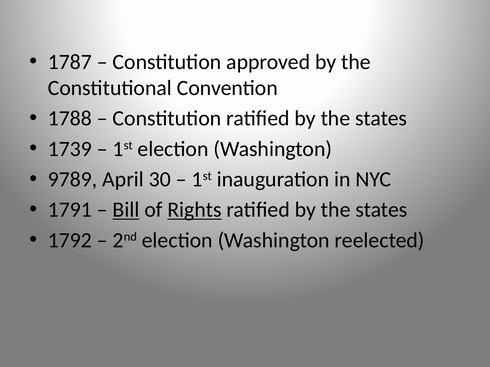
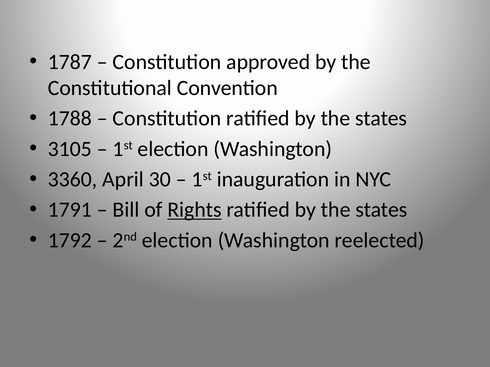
1739: 1739 -> 3105
9789: 9789 -> 3360
Bill underline: present -> none
